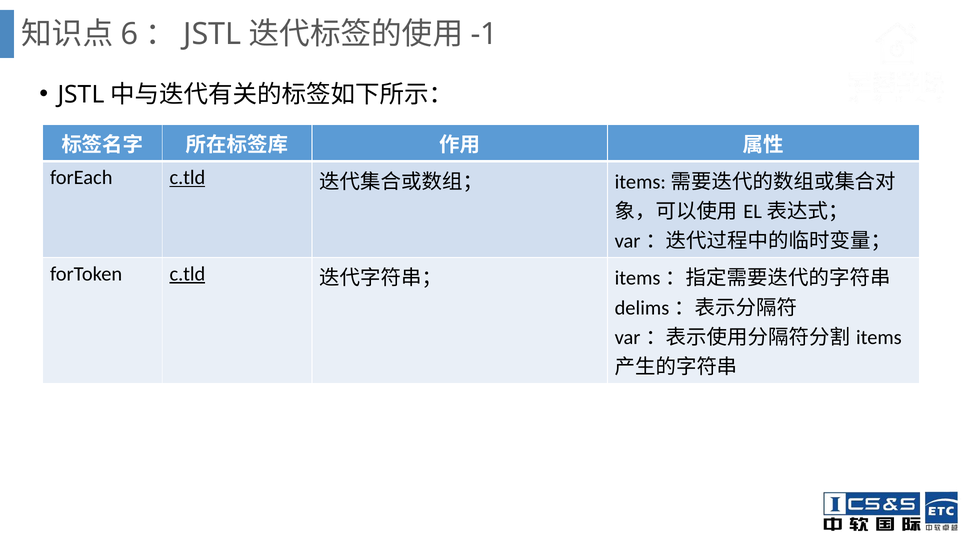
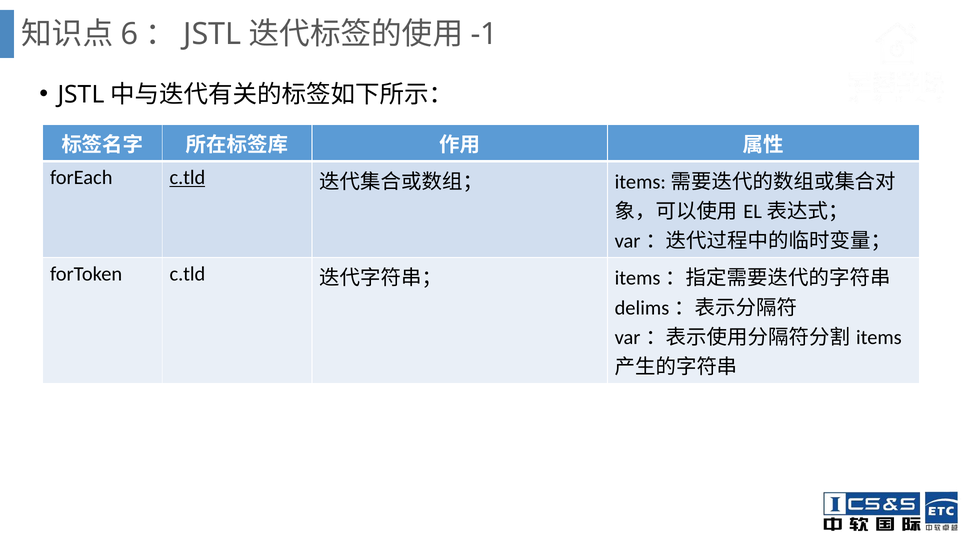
c.tld at (187, 274) underline: present -> none
